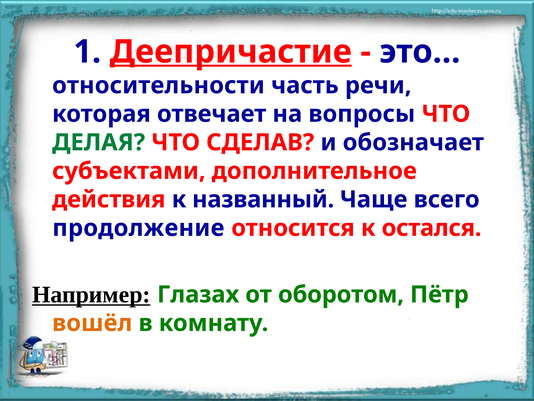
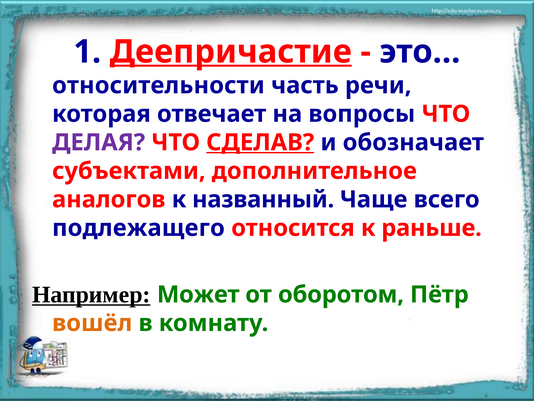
ДЕЛАЯ colour: green -> purple
СДЕЛАВ underline: none -> present
действия: действия -> аналогов
продолжение: продолжение -> подлежащего
остался: остался -> раньше
Глазах: Глазах -> Может
